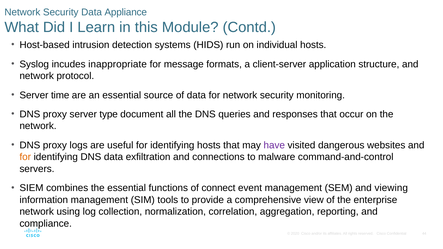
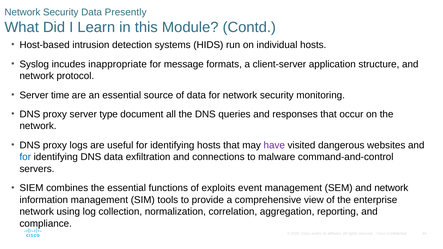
Appliance: Appliance -> Presently
for at (25, 157) colour: orange -> blue
connect: connect -> exploits
SEM and viewing: viewing -> network
